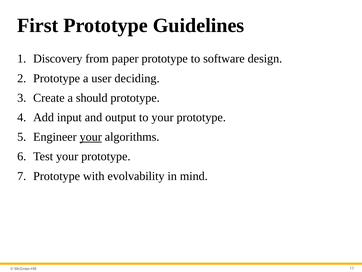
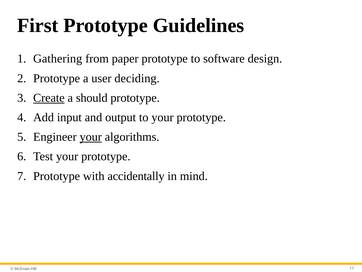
Discovery: Discovery -> Gathering
Create underline: none -> present
evolvability: evolvability -> accidentally
